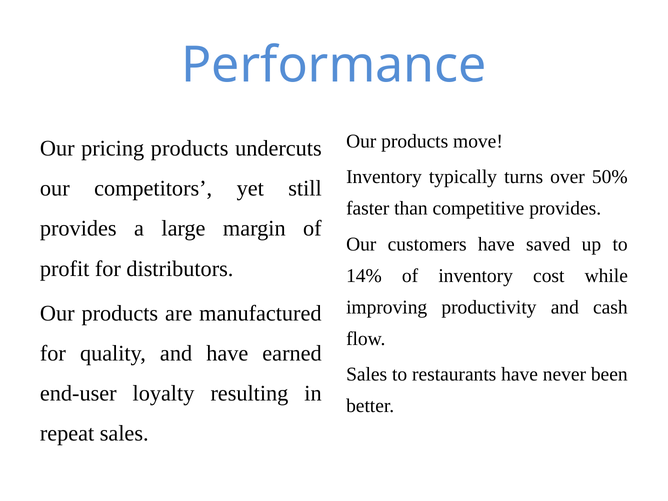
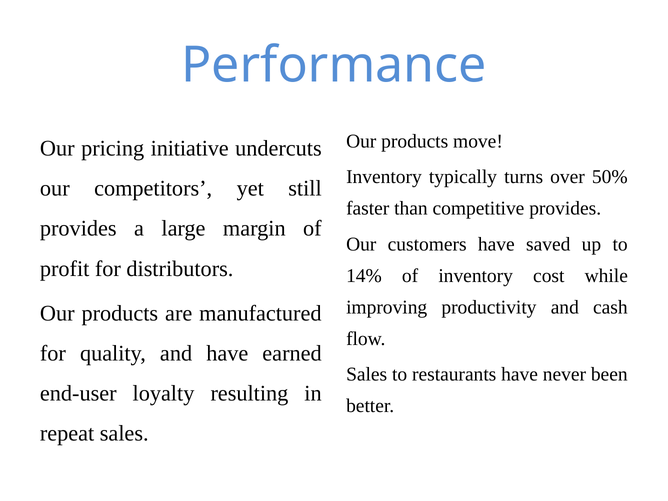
pricing products: products -> initiative
